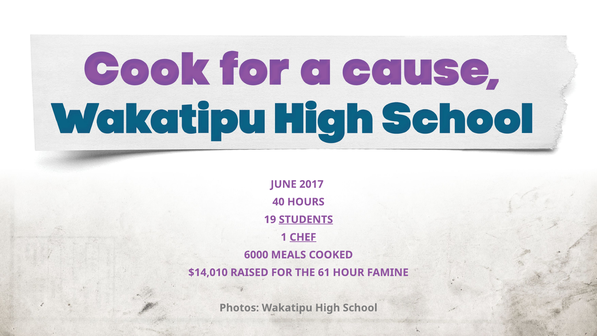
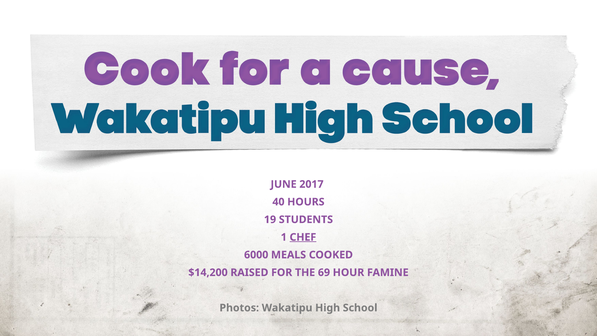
STUDENTS underline: present -> none
$14,010: $14,010 -> $14,200
61: 61 -> 69
